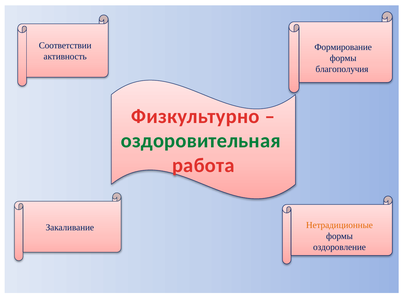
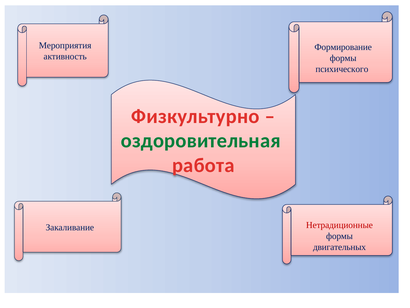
Соответствии: Соответствии -> Мероприятия
благополучия: благополучия -> психического
Нетрадиционные colour: orange -> red
оздоровление: оздоровление -> двигательных
